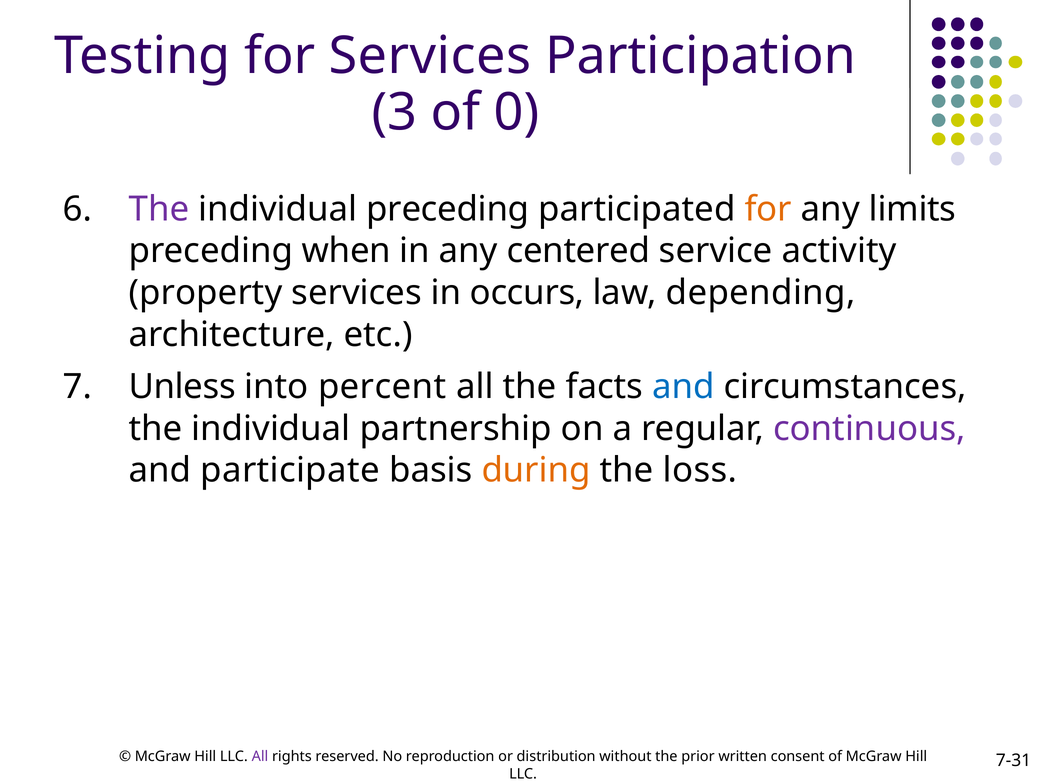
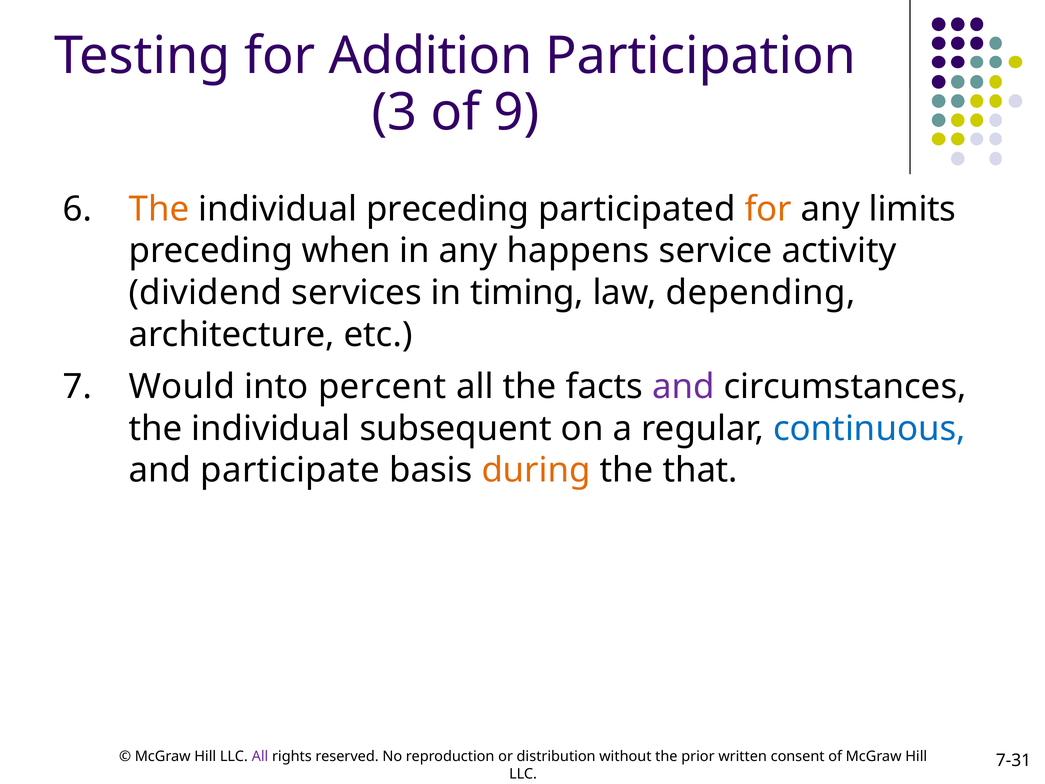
for Services: Services -> Addition
0: 0 -> 9
The at (159, 209) colour: purple -> orange
centered: centered -> happens
property: property -> dividend
occurs: occurs -> timing
Unless: Unless -> Would
and at (683, 387) colour: blue -> purple
partnership: partnership -> subsequent
continuous colour: purple -> blue
loss: loss -> that
